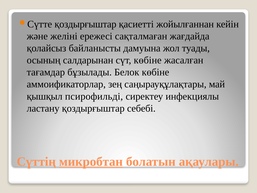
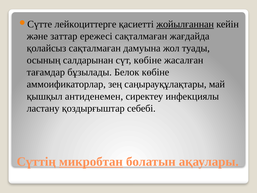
қоздырғыштар at (85, 24): қоздырғыштар -> лейкоциттерге
жойылғаннан underline: none -> present
желіні: желіні -> заттар
қолайсыз байланысты: байланысты -> сақталмаған
псирофильді: псирофильді -> антиденемен
